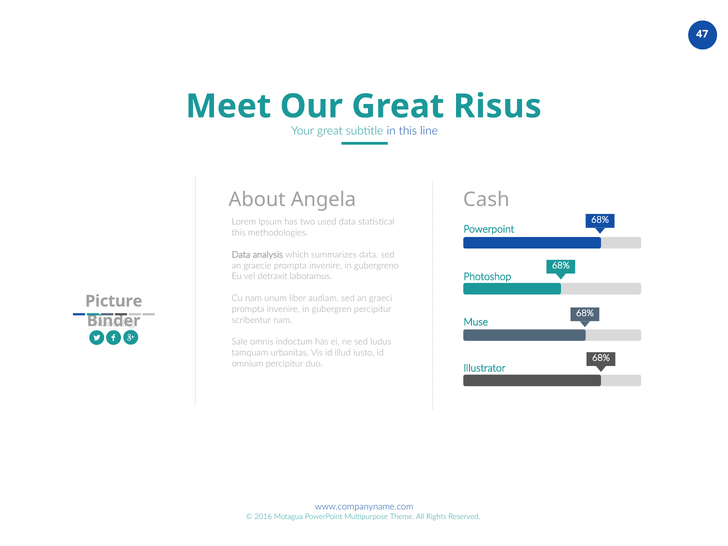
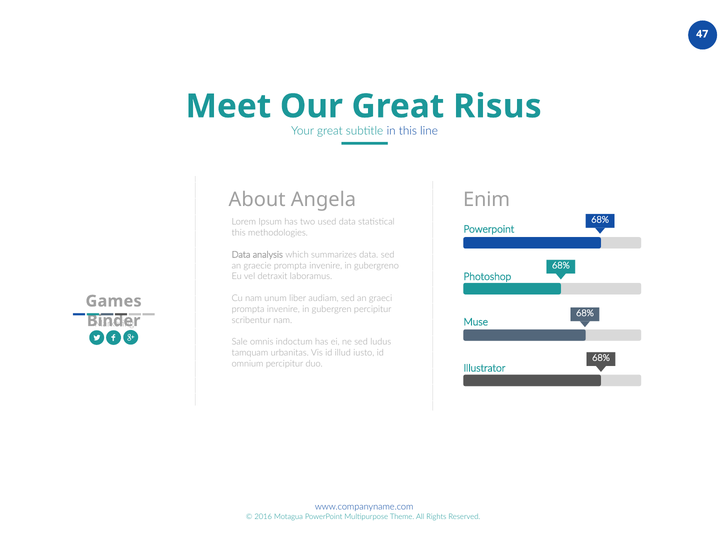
Cash: Cash -> Enim
Picture: Picture -> Games
